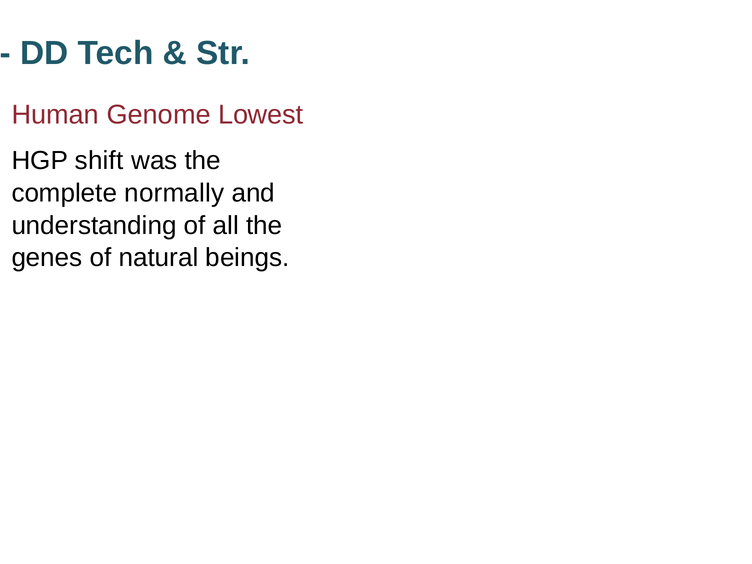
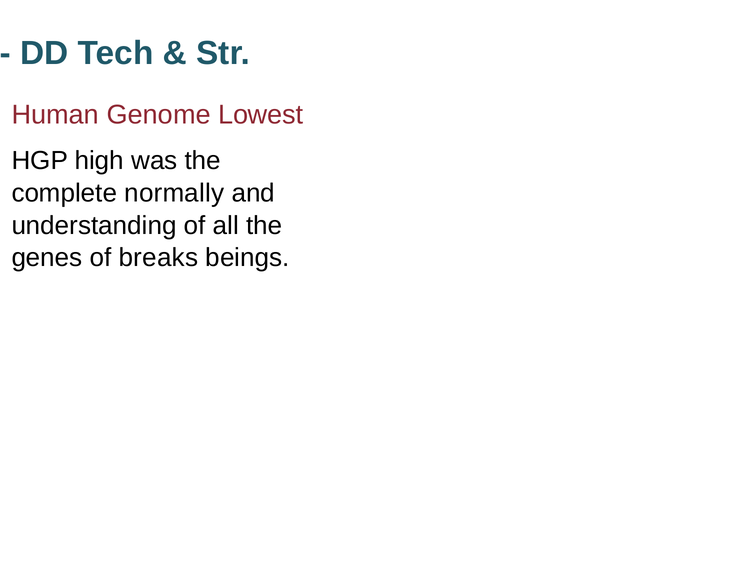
shift: shift -> high
natural: natural -> breaks
